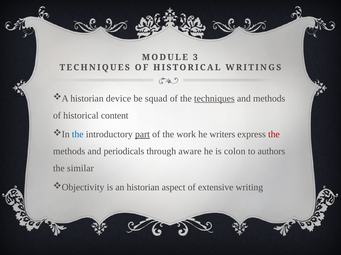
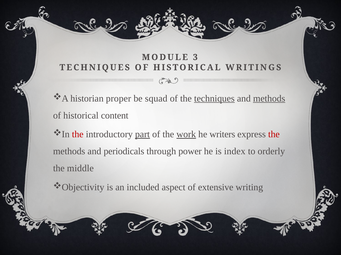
device: device -> proper
methods at (269, 99) underline: none -> present
the at (78, 135) colour: blue -> red
work underline: none -> present
aware: aware -> power
colon: colon -> index
authors: authors -> orderly
similar: similar -> middle
an historian: historian -> included
